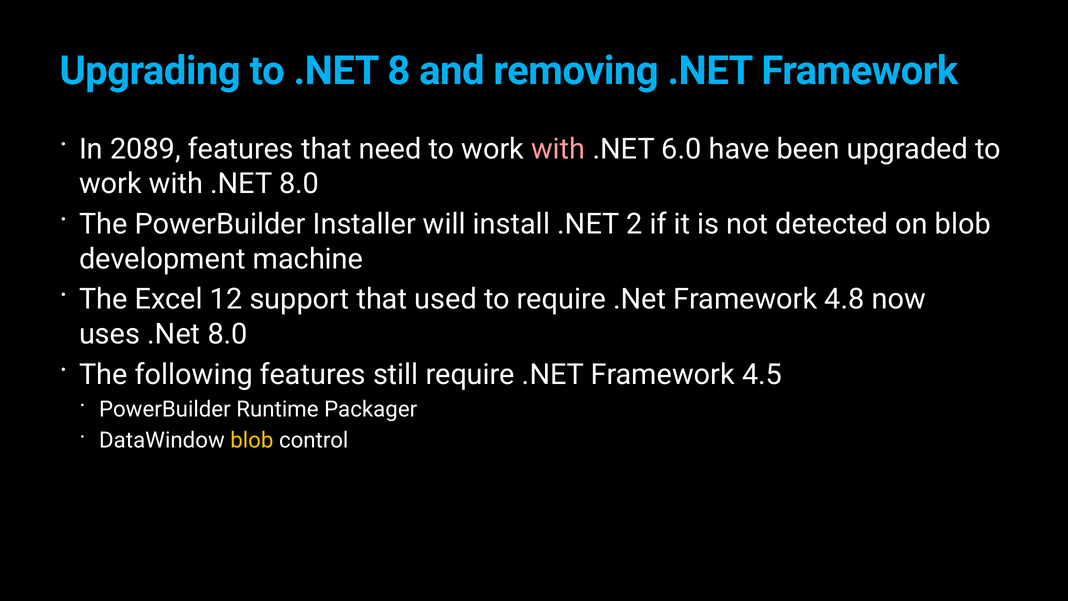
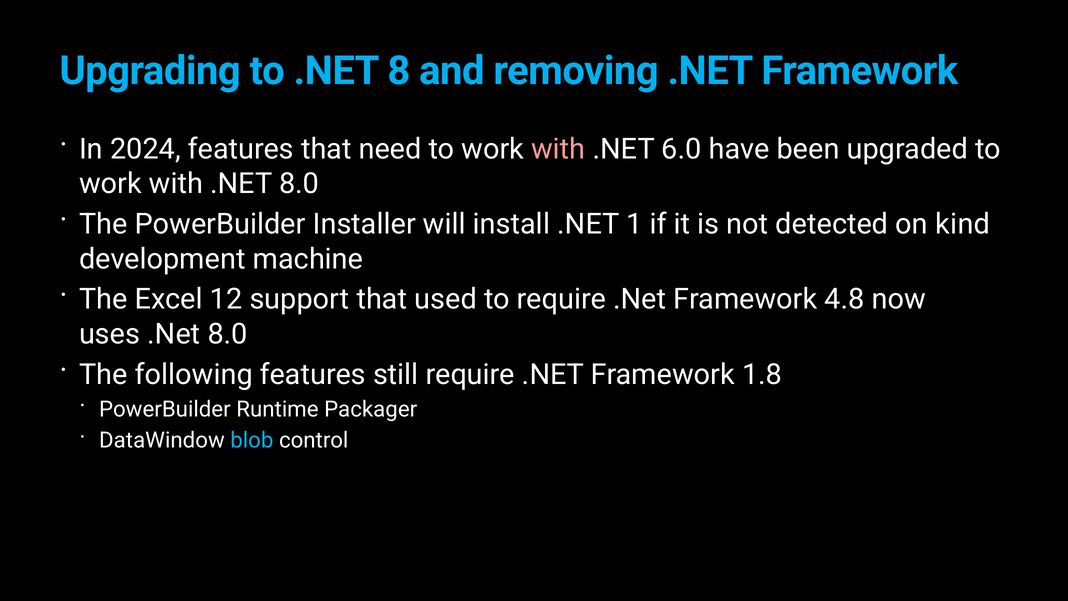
2089: 2089 -> 2024
2: 2 -> 1
on blob: blob -> kind
4.5: 4.5 -> 1.8
blob at (252, 440) colour: yellow -> light blue
